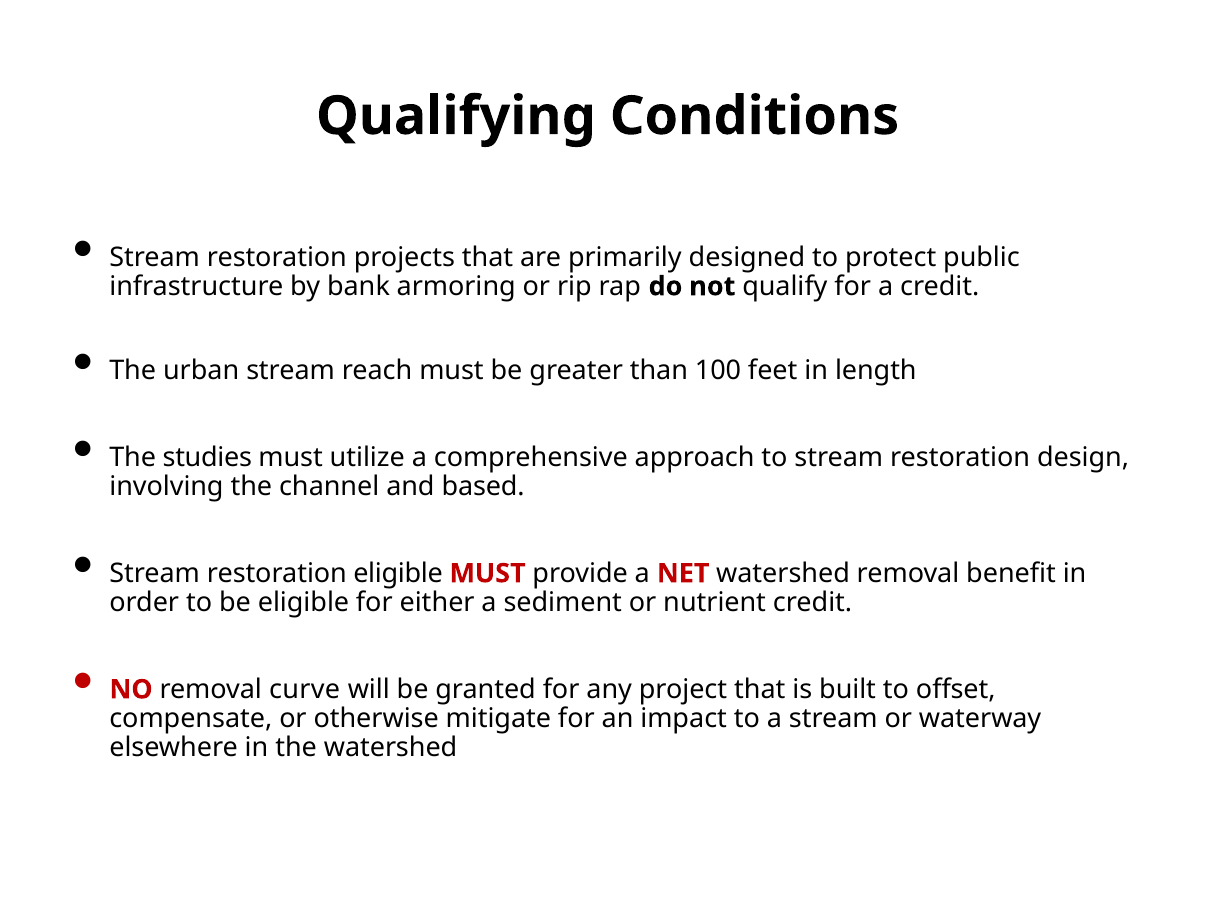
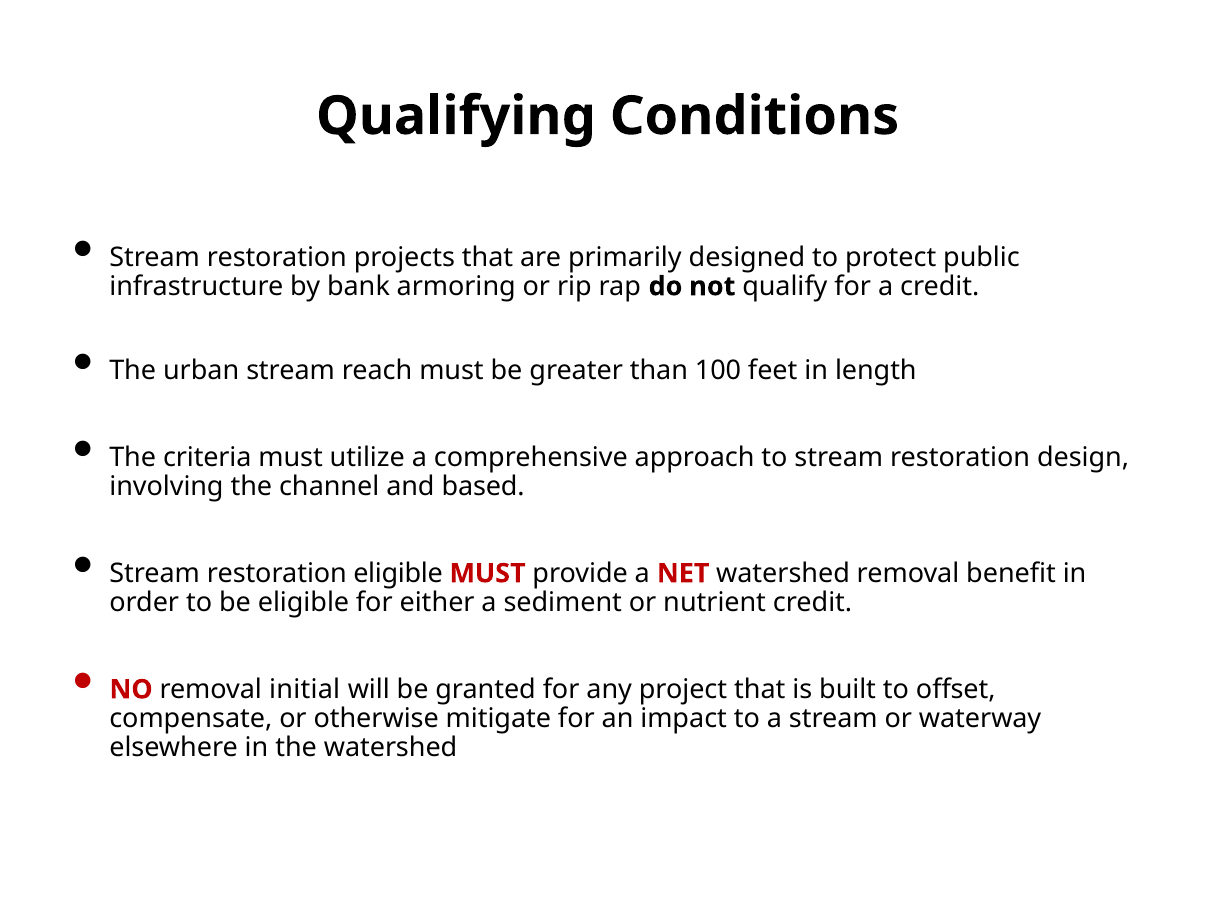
studies: studies -> criteria
curve: curve -> initial
